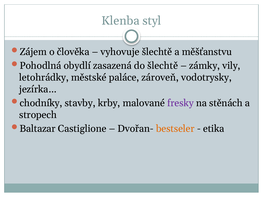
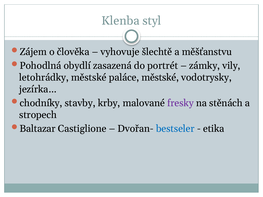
do šlechtě: šlechtě -> portrét
paláce zároveň: zároveň -> městské
bestseler colour: orange -> blue
